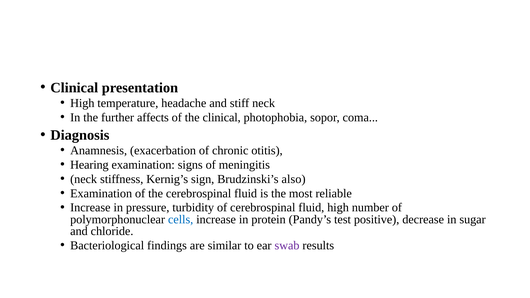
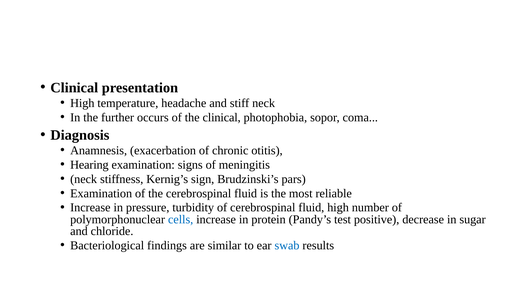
affects: affects -> occurs
also: also -> pars
swab colour: purple -> blue
